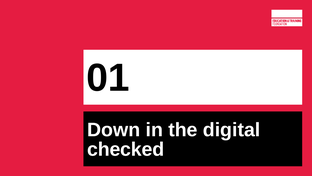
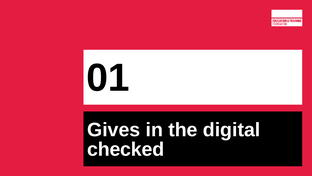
Down: Down -> Gives
